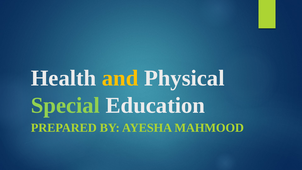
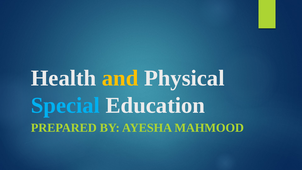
Special colour: light green -> light blue
